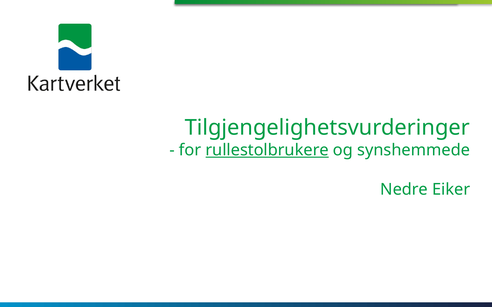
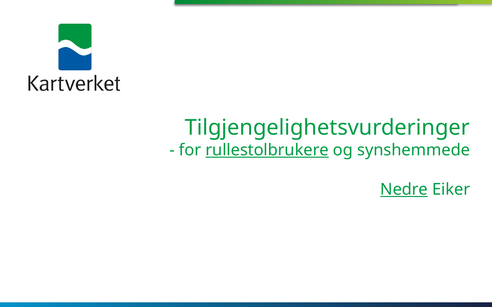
Nedre underline: none -> present
